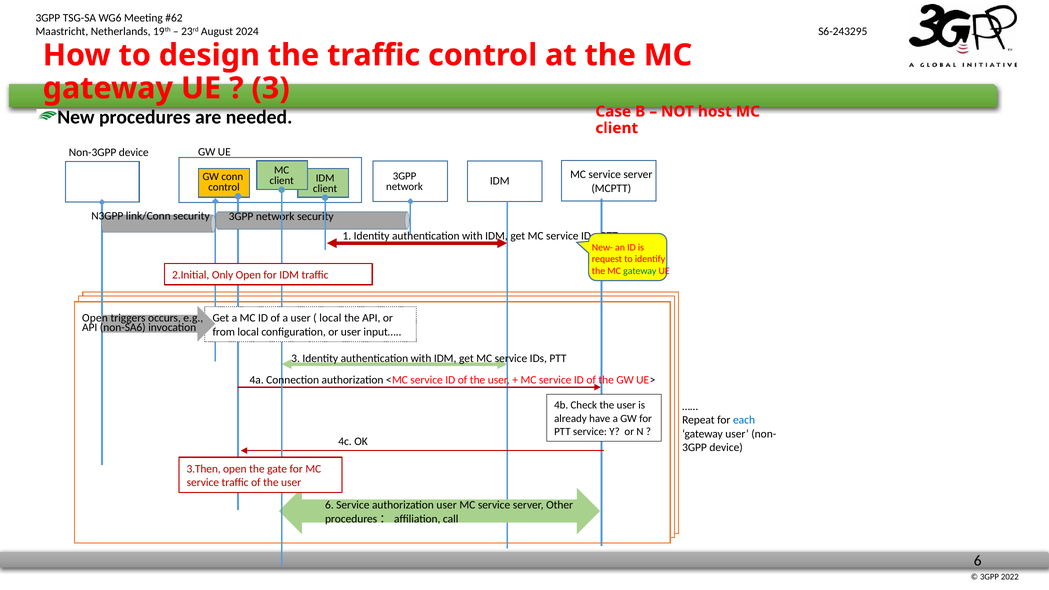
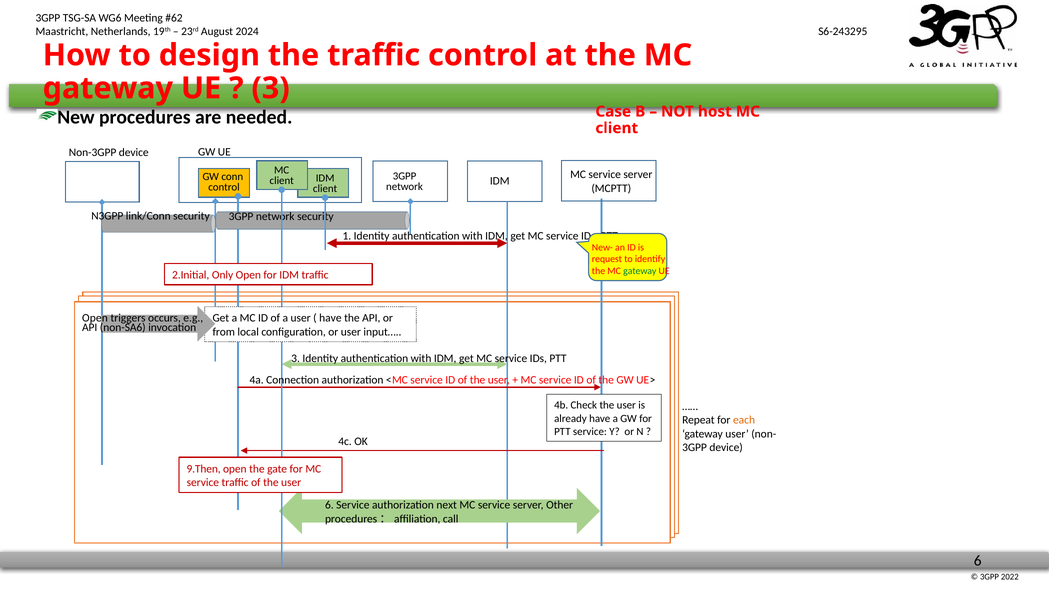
local at (330, 318): local -> have
each colour: blue -> orange
3.Then: 3.Then -> 9.Then
authorization user: user -> next
